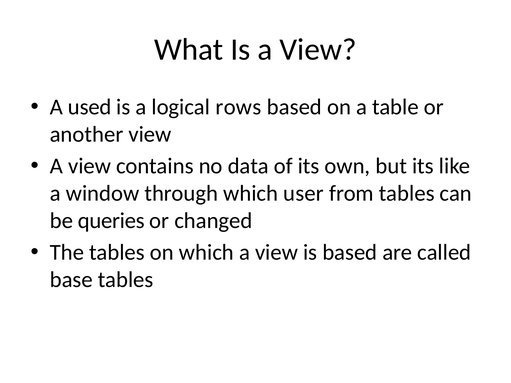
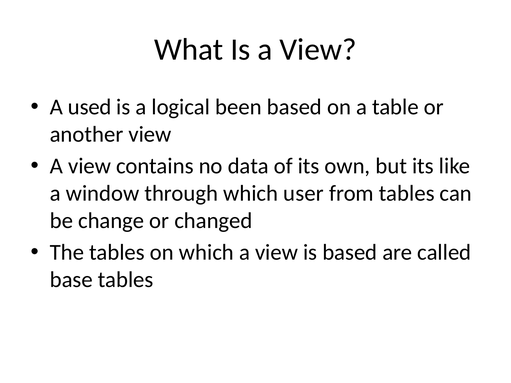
rows: rows -> been
queries: queries -> change
